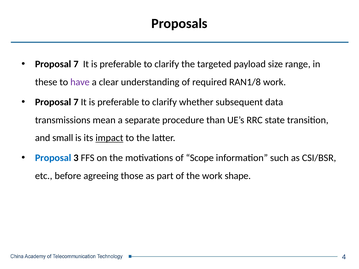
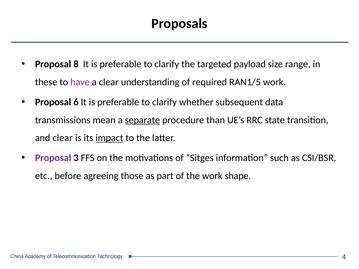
7 at (76, 64): 7 -> 8
RAN1/8: RAN1/8 -> RAN1/5
7 at (76, 102): 7 -> 6
separate underline: none -> present
and small: small -> clear
Proposal at (53, 158) colour: blue -> purple
Scope: Scope -> Sitges
